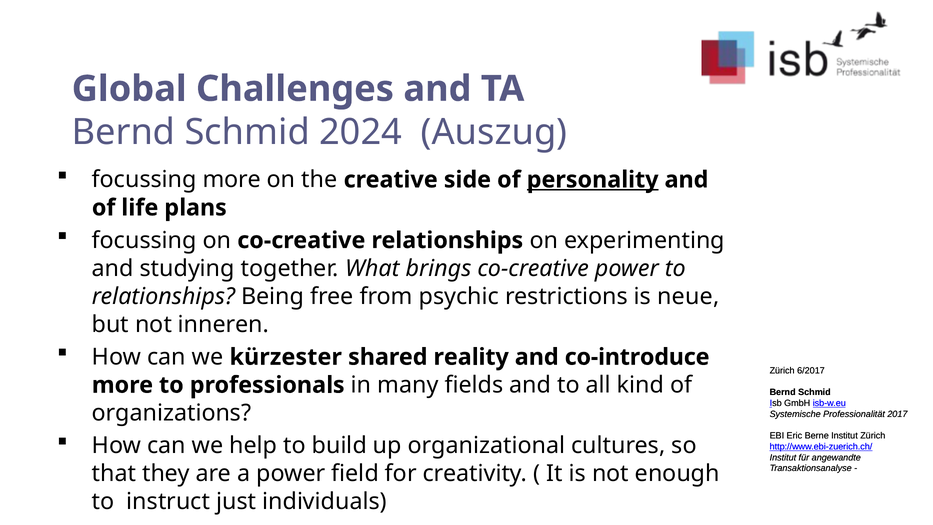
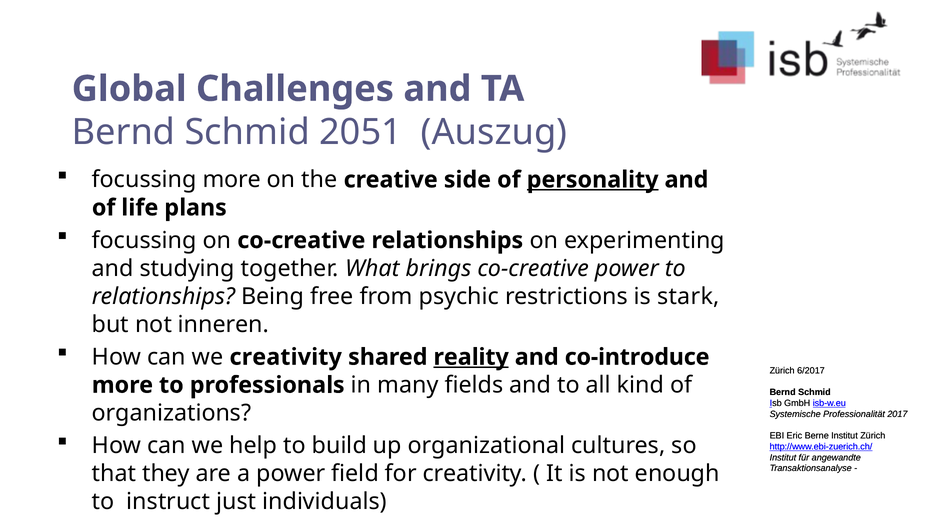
2024: 2024 -> 2051
neue: neue -> stark
we kürzester: kürzester -> creativity
reality underline: none -> present
